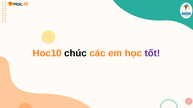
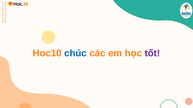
chúc colour: black -> blue
